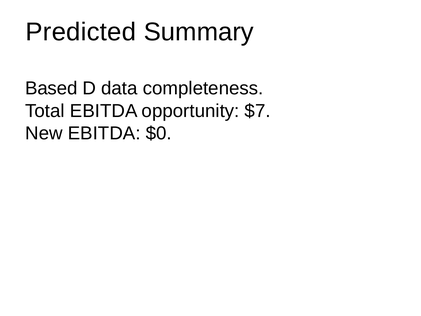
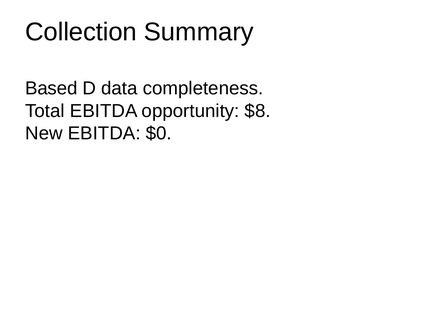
Predicted: Predicted -> Collection
$7: $7 -> $8
